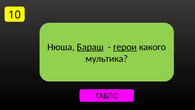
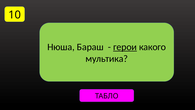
Бараш underline: present -> none
